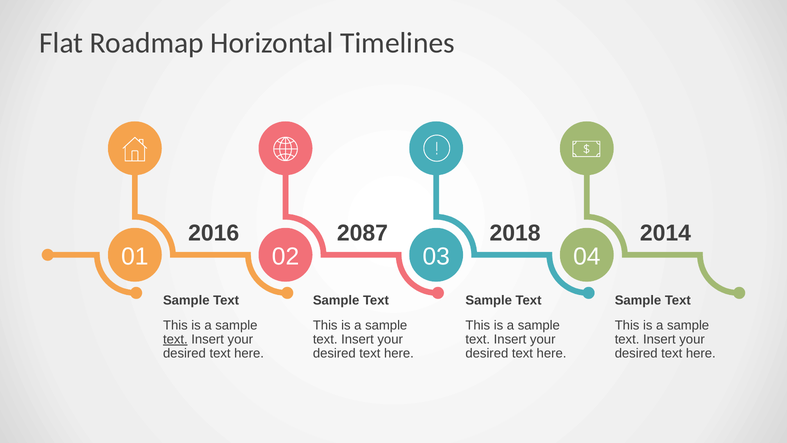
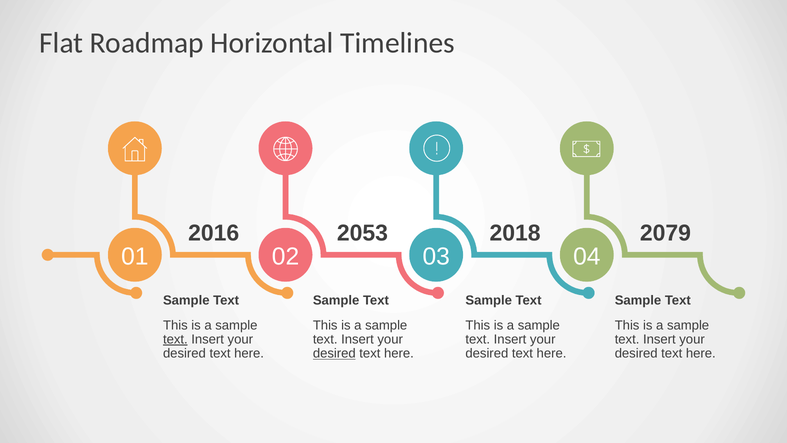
2087: 2087 -> 2053
2014: 2014 -> 2079
desired at (334, 353) underline: none -> present
